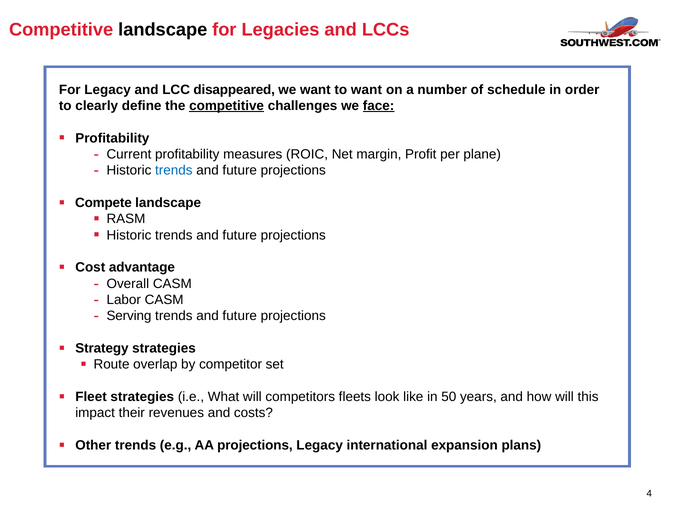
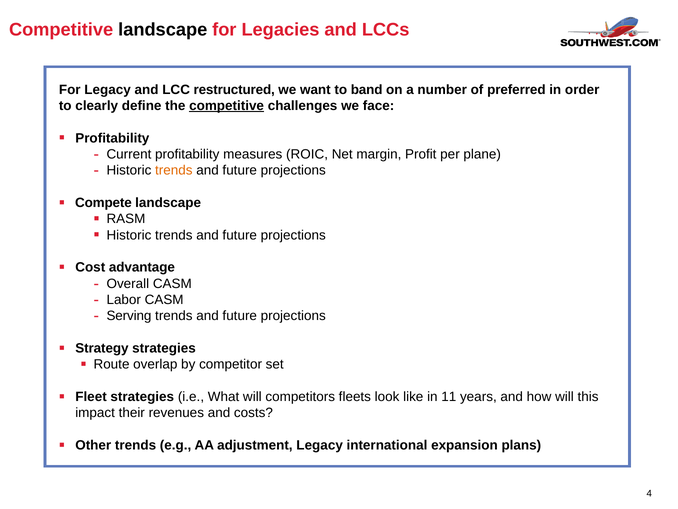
disappeared: disappeared -> restructured
to want: want -> band
schedule: schedule -> preferred
face underline: present -> none
trends at (174, 170) colour: blue -> orange
50: 50 -> 11
AA projections: projections -> adjustment
